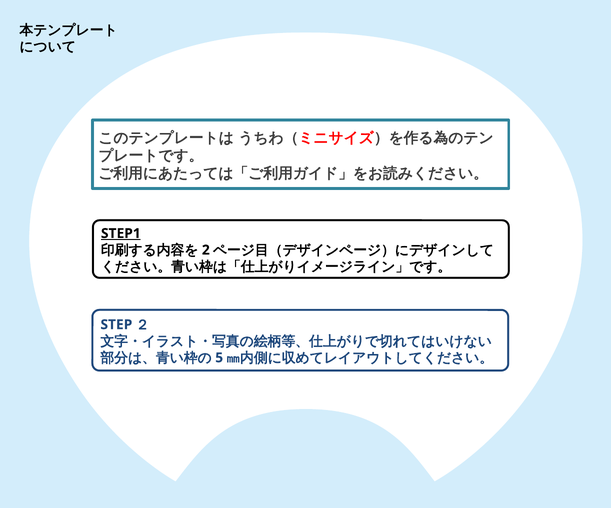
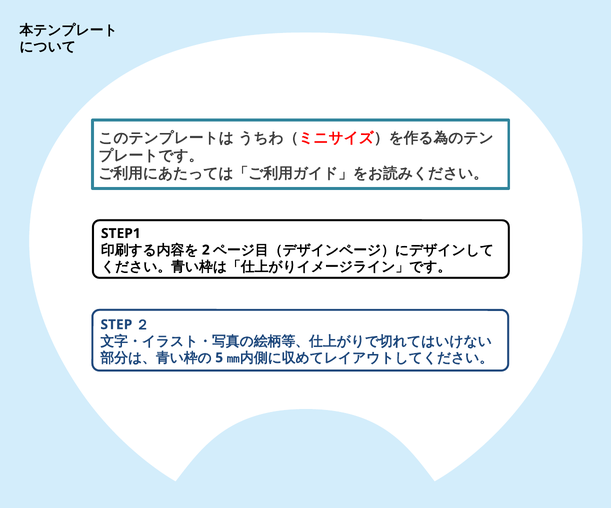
STEP1 underline: present -> none
